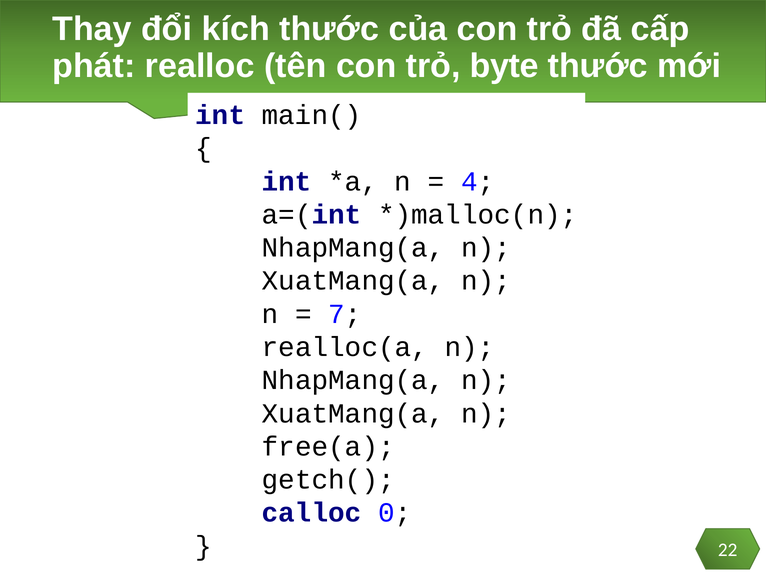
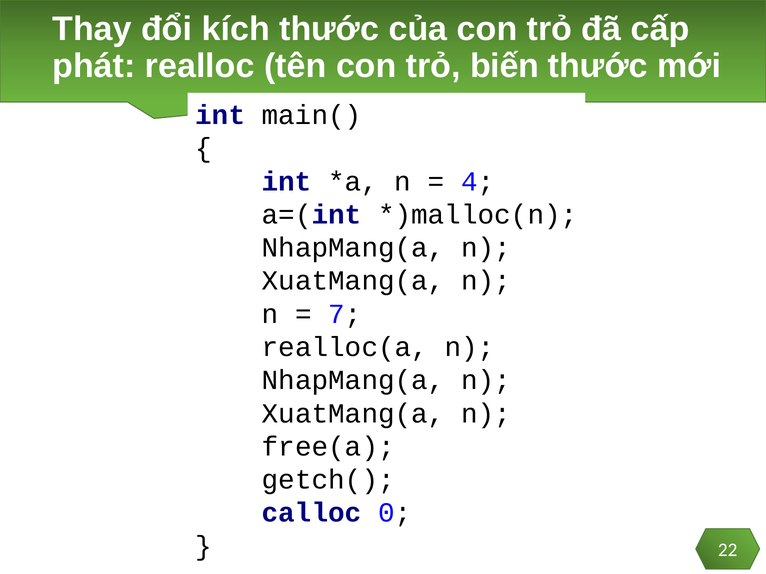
byte: byte -> biến
